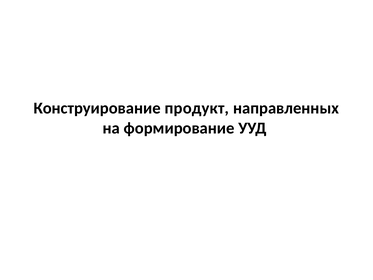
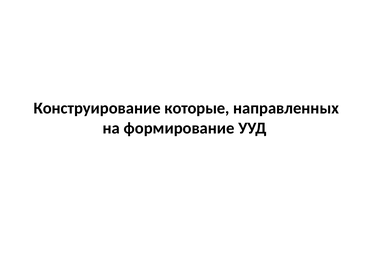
продукт: продукт -> которые
